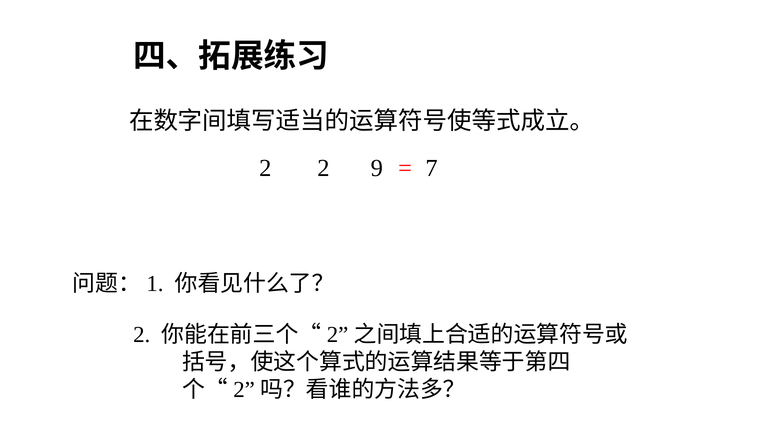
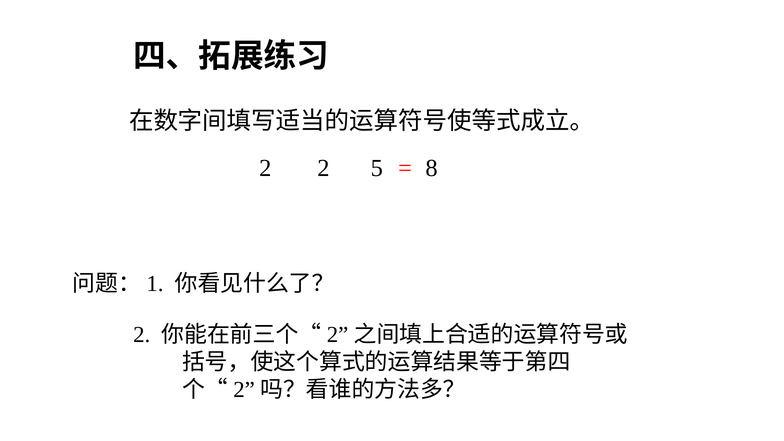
9: 9 -> 5
7: 7 -> 8
